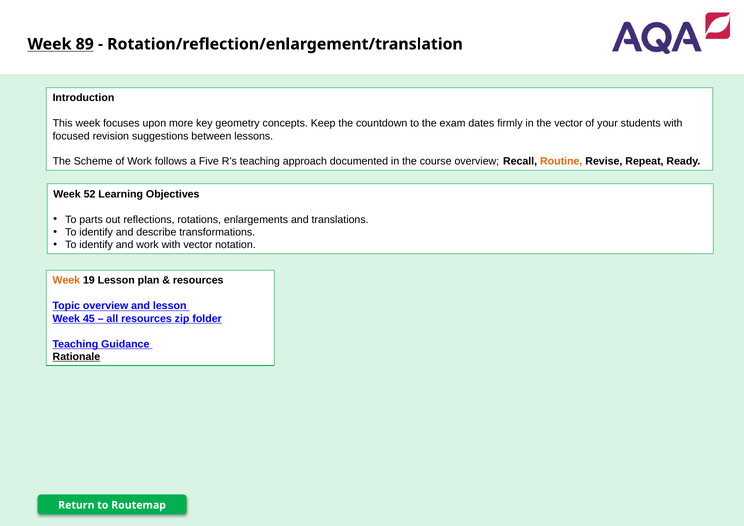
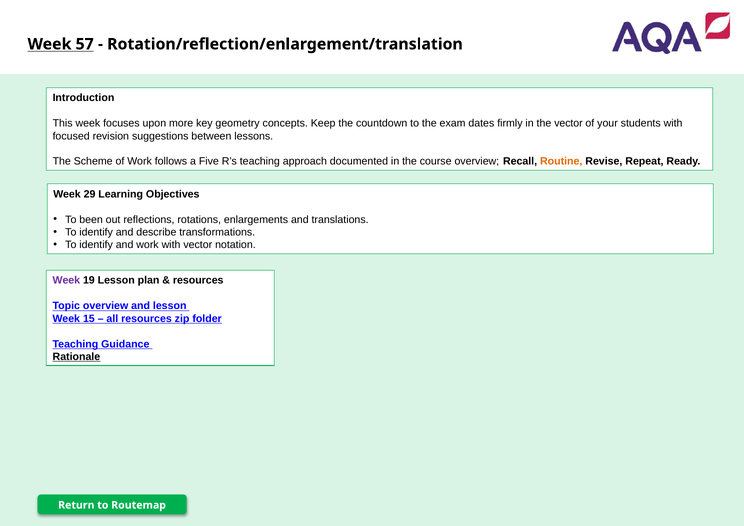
89: 89 -> 57
52: 52 -> 29
parts: parts -> been
Week at (66, 280) colour: orange -> purple
45: 45 -> 15
